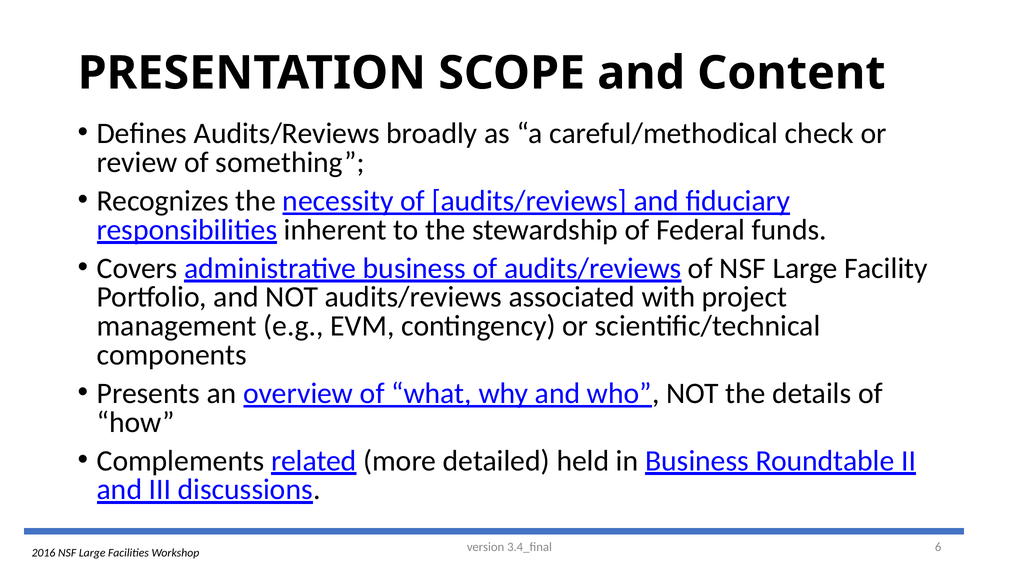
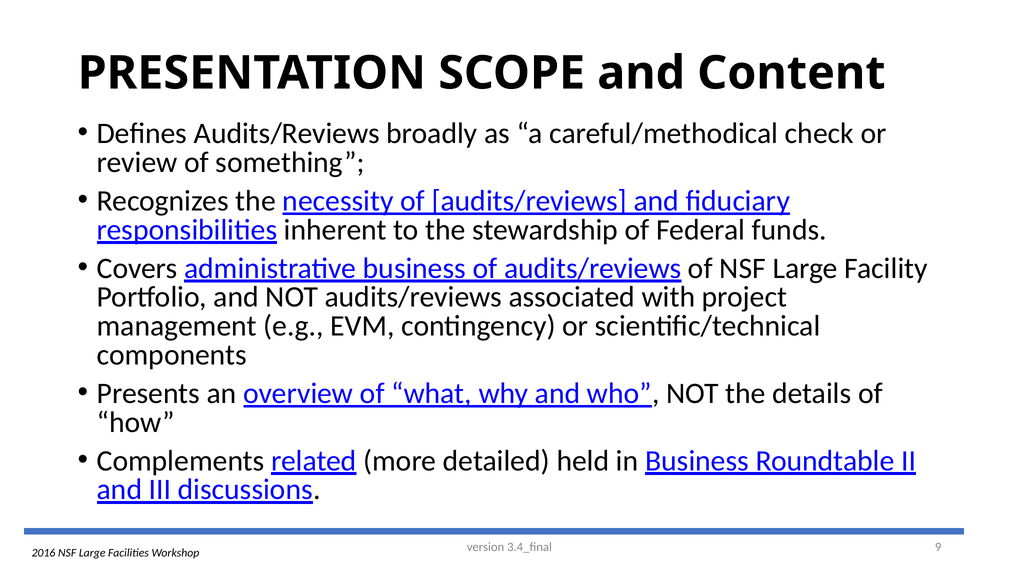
6: 6 -> 9
